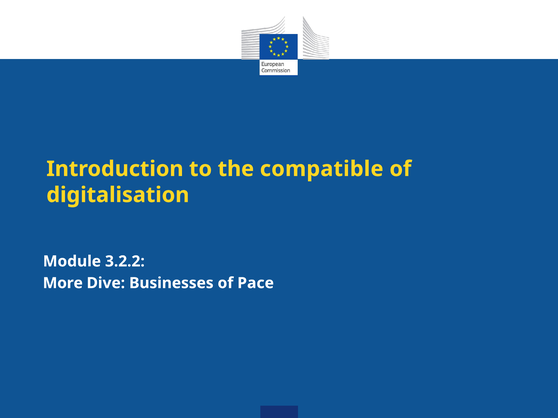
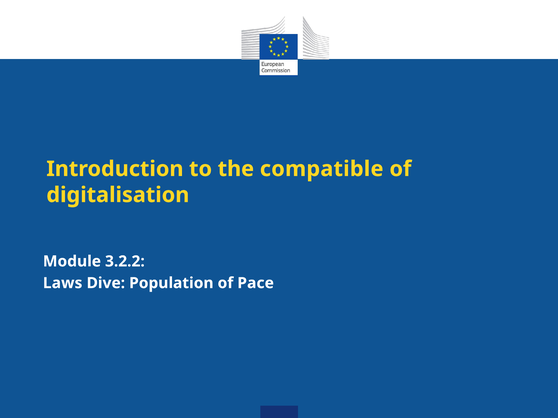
More: More -> Laws
Businesses: Businesses -> Population
